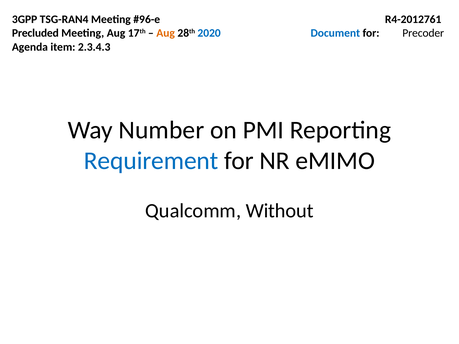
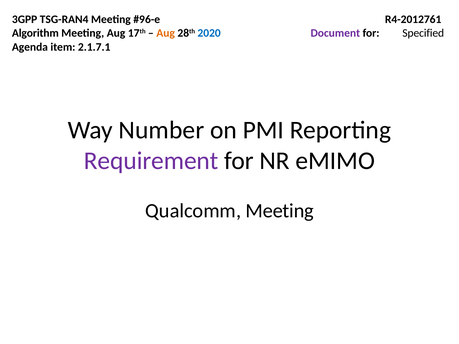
Precluded: Precluded -> Algorithm
Document colour: blue -> purple
Precoder: Precoder -> Specified
2.3.4.3: 2.3.4.3 -> 2.1.7.1
Requirement colour: blue -> purple
Qualcomm Without: Without -> Meeting
